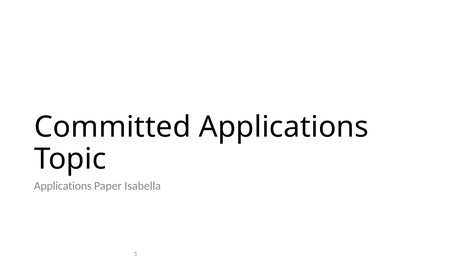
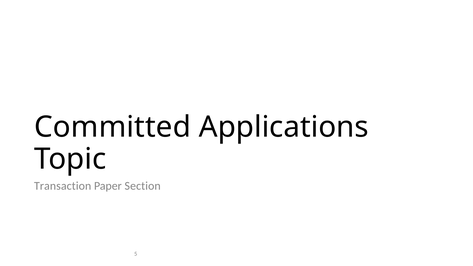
Applications at (63, 186): Applications -> Transaction
Isabella: Isabella -> Section
